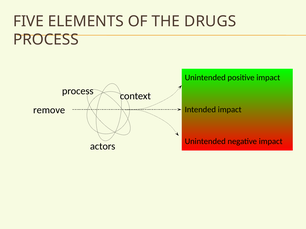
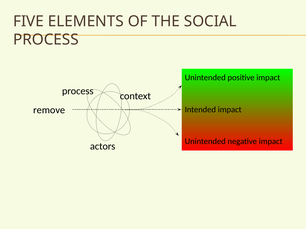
DRUGS: DRUGS -> SOCIAL
